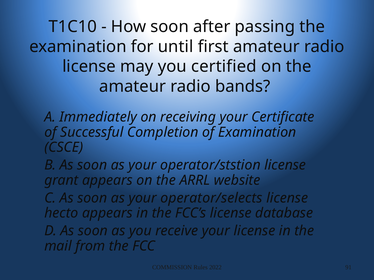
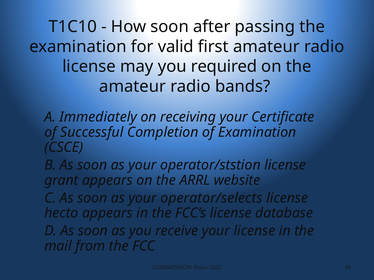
until: until -> valid
certified: certified -> required
